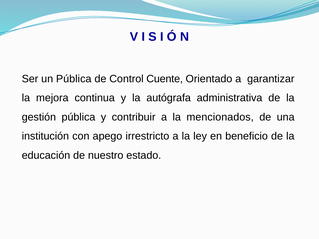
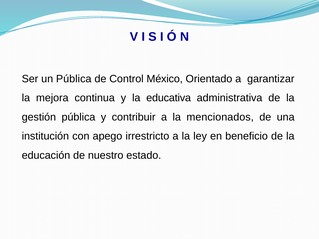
Cuente: Cuente -> México
autógrafa: autógrafa -> educativa
